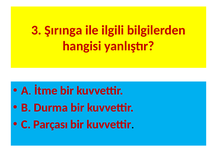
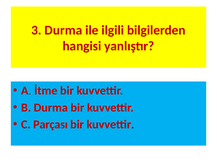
3 Şırınga: Şırınga -> Durma
